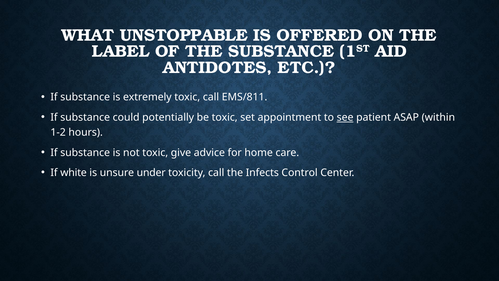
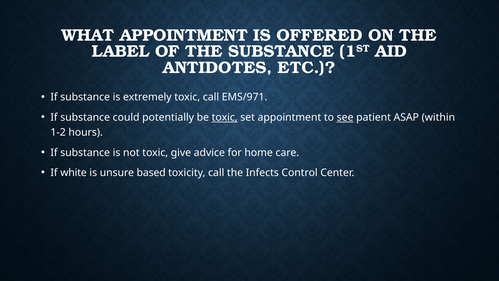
WHAT UNSTOPPABLE: UNSTOPPABLE -> APPOINTMENT
EMS/811: EMS/811 -> EMS/971
toxic at (225, 117) underline: none -> present
under: under -> based
